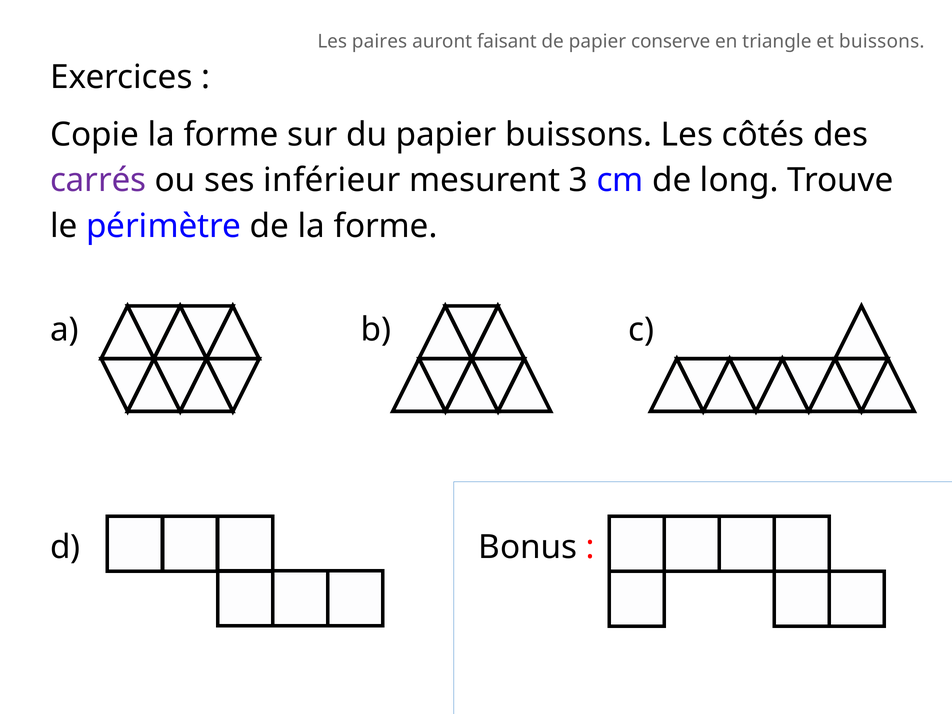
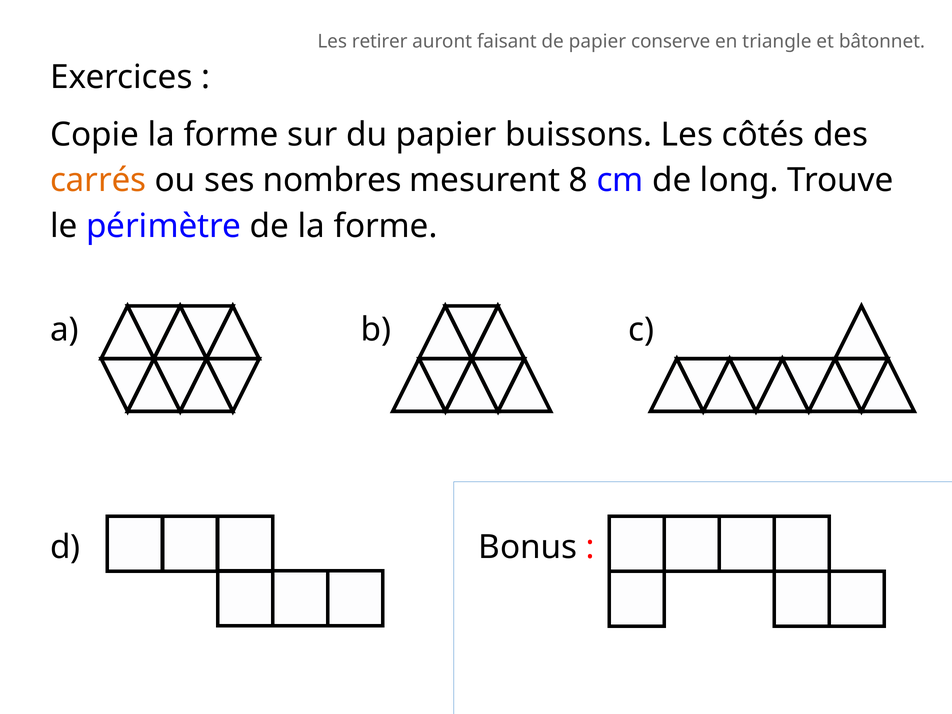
paires: paires -> retirer
et buissons: buissons -> bâtonnet
carrés colour: purple -> orange
inférieur: inférieur -> nombres
3: 3 -> 8
